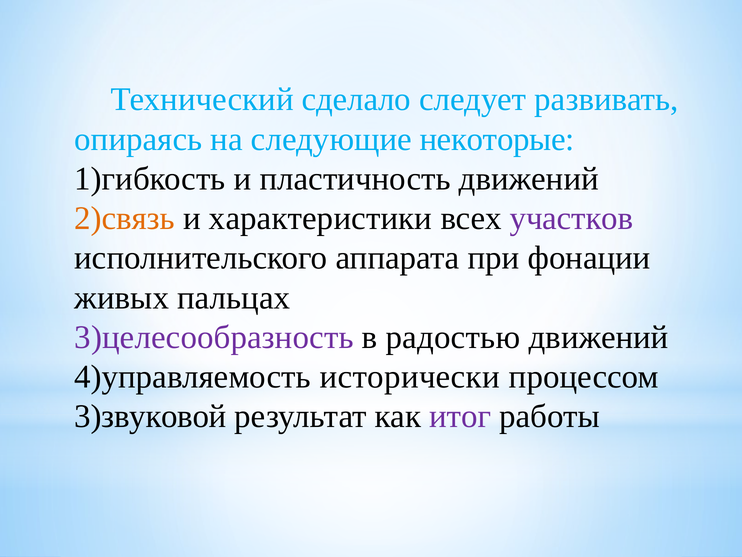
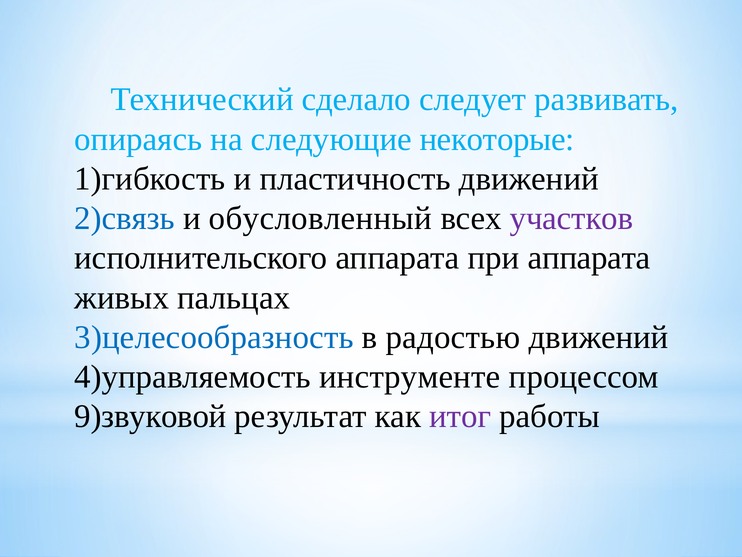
2)связь colour: orange -> blue
характеристики: характеристики -> обусловленный
при фонации: фонации -> аппарата
3)целесообразность colour: purple -> blue
исторически: исторически -> инструменте
3)звуковой: 3)звуковой -> 9)звуковой
